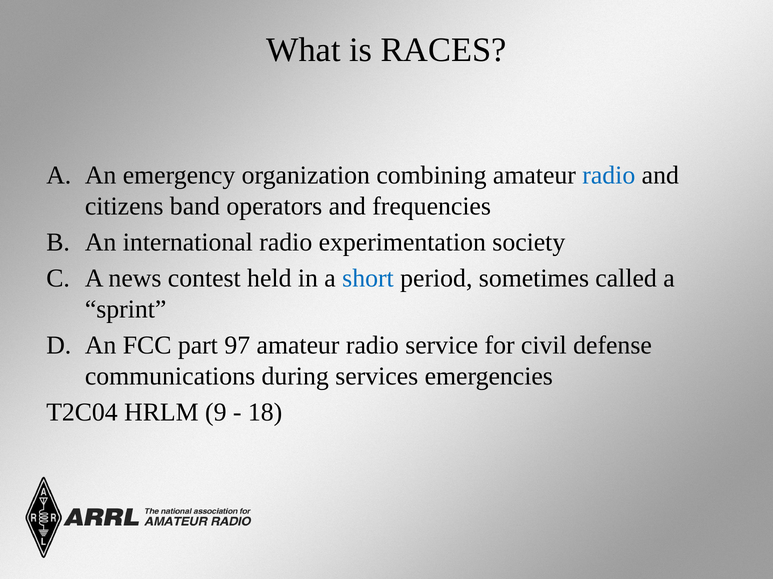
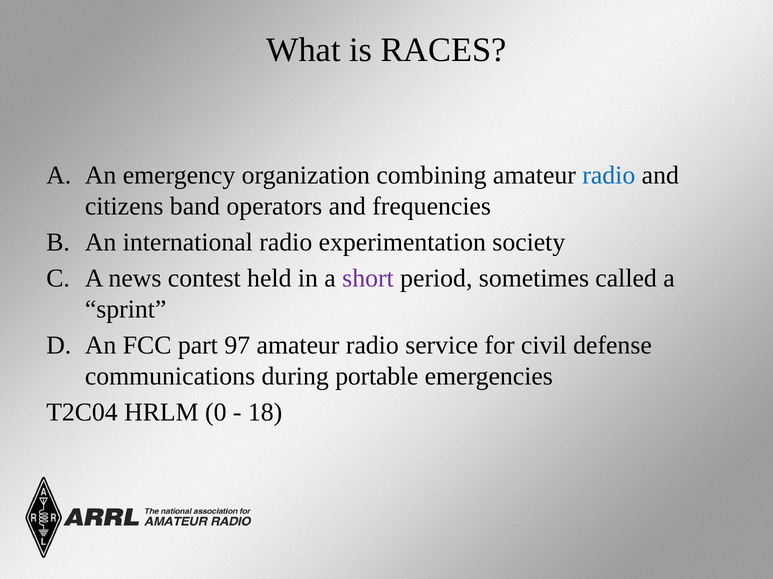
short colour: blue -> purple
services: services -> portable
9: 9 -> 0
